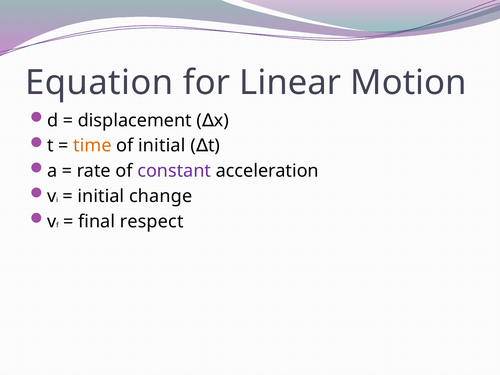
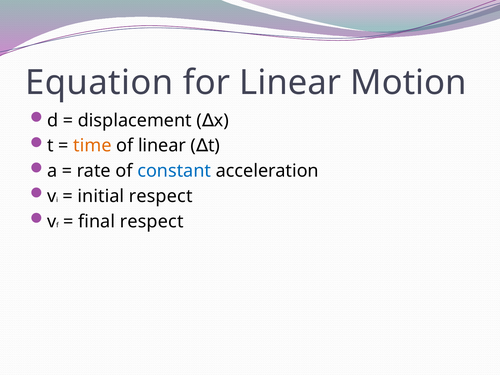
of initial: initial -> linear
constant colour: purple -> blue
initial change: change -> respect
